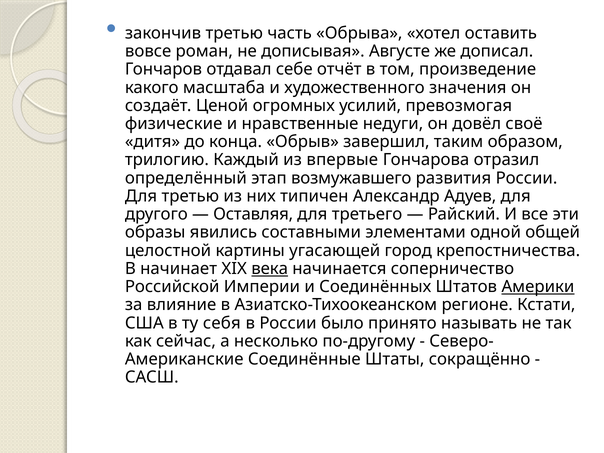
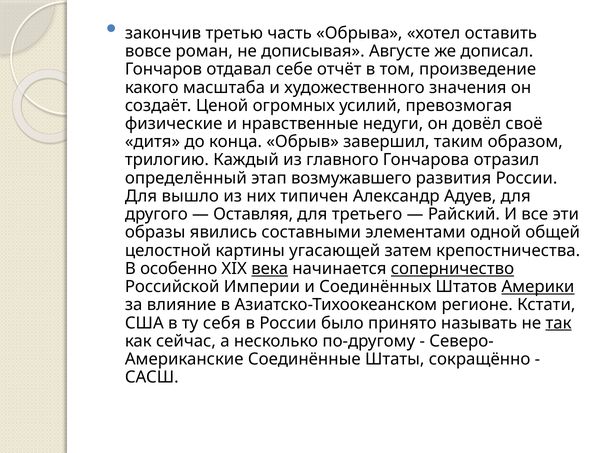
впервые: впервые -> главного
Для третью: третью -> вышло
город: город -> затем
начинает: начинает -> особенно
соперничество underline: none -> present
так underline: none -> present
